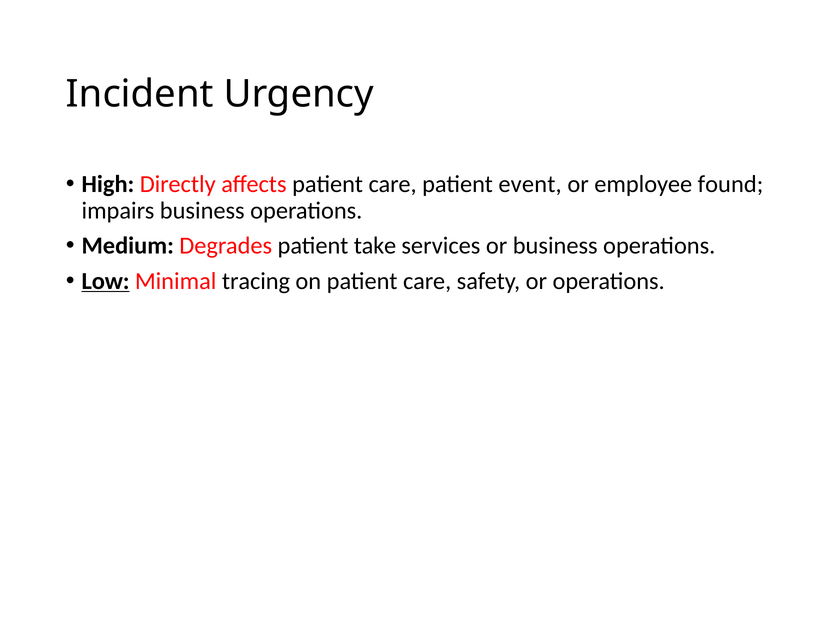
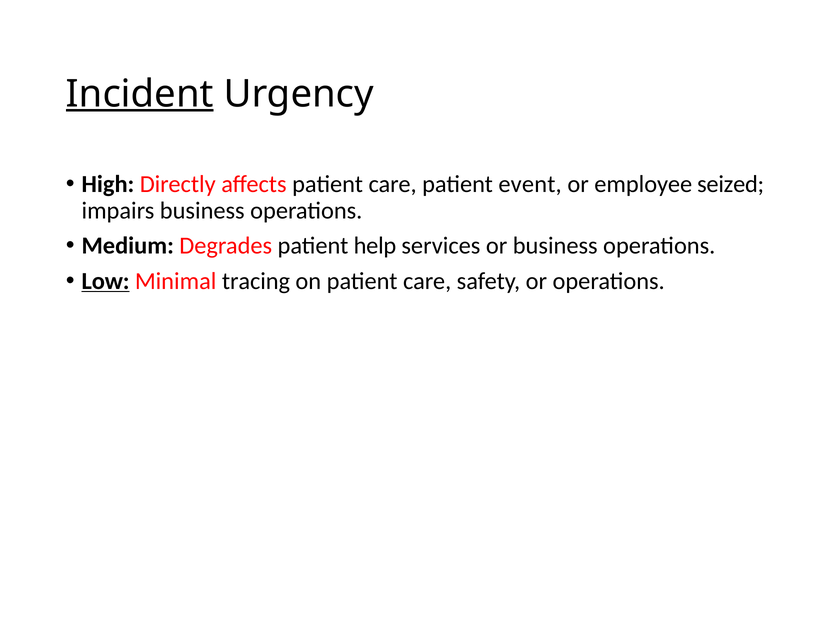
Incident underline: none -> present
found: found -> seized
take: take -> help
